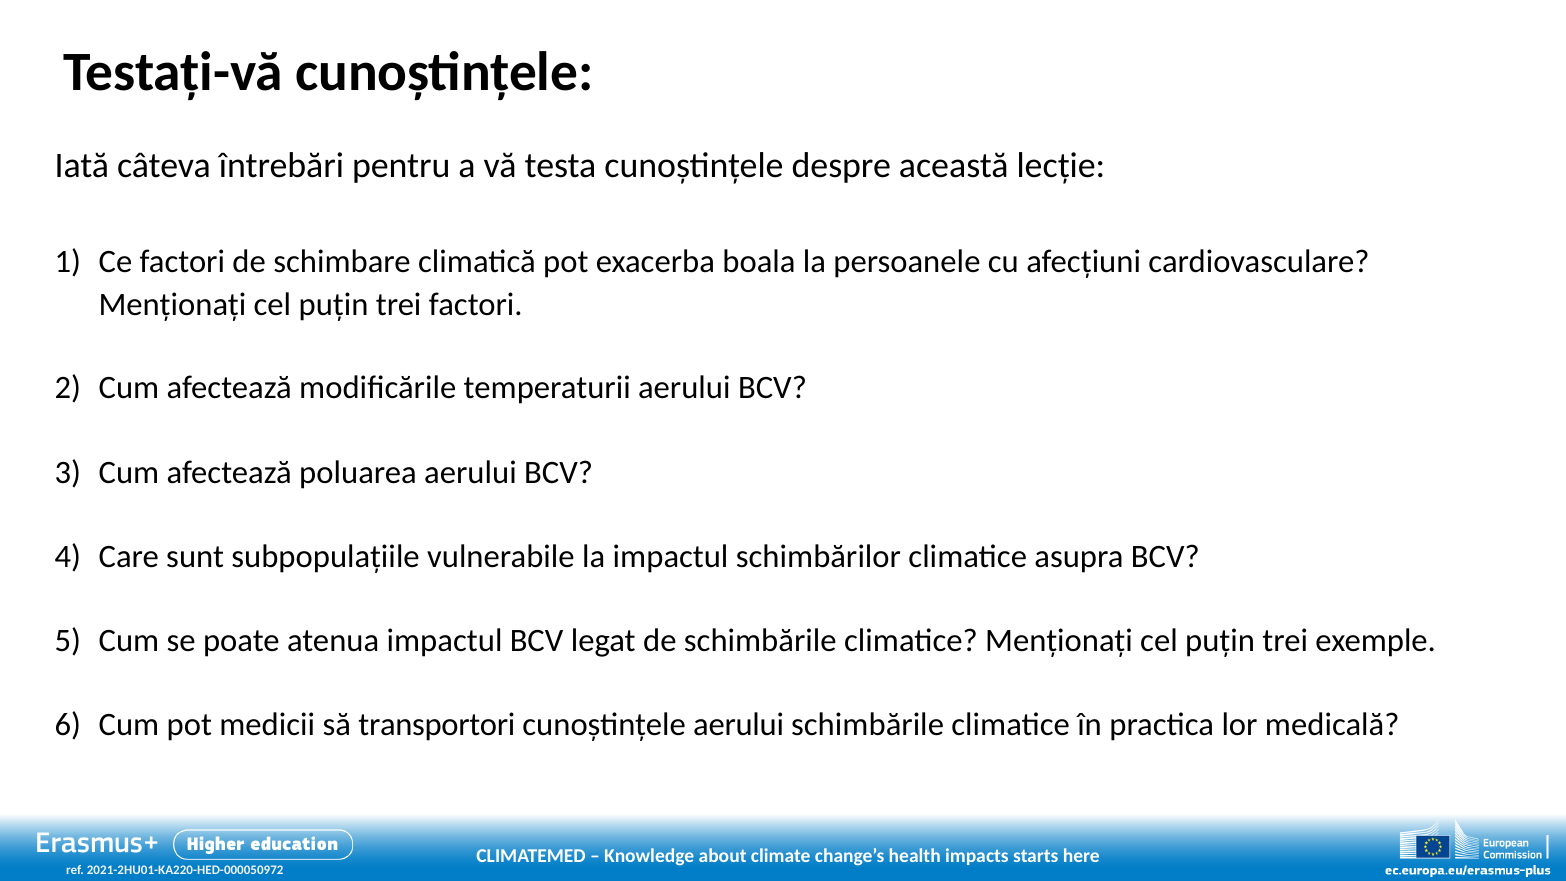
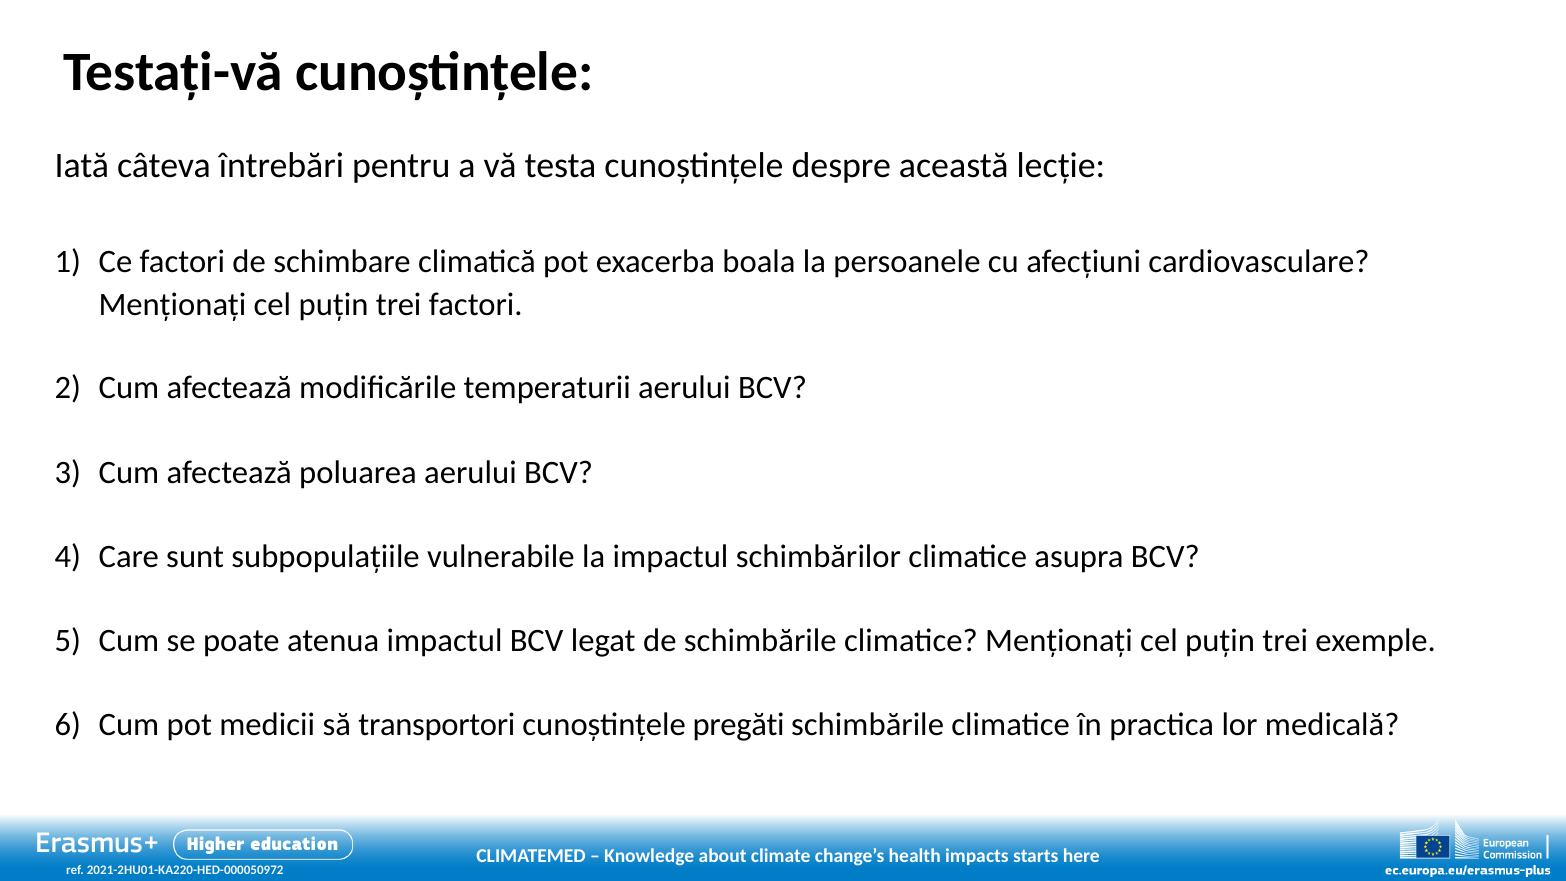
cunoștințele aerului: aerului -> pregăti
